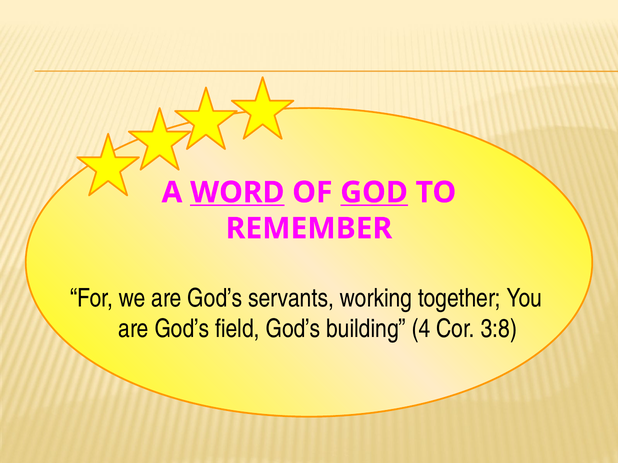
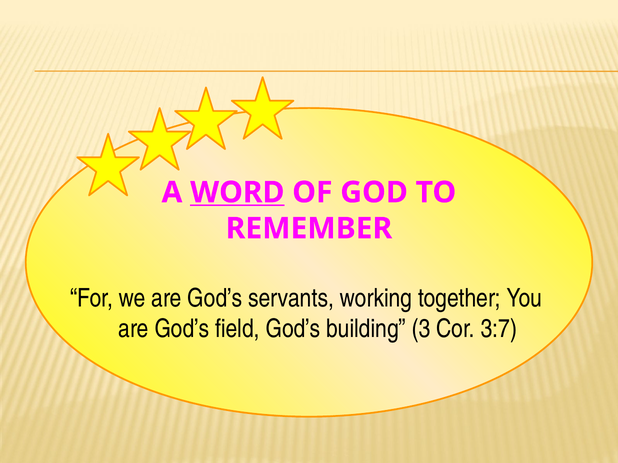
GOD underline: present -> none
4: 4 -> 3
3:8: 3:8 -> 3:7
